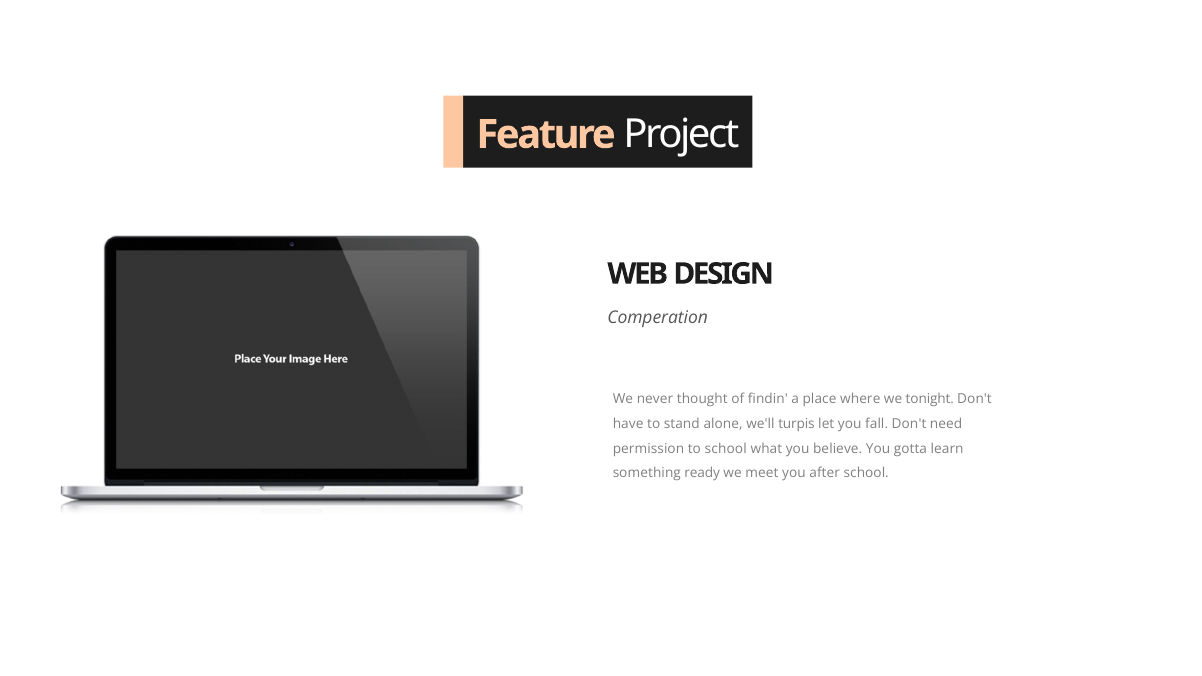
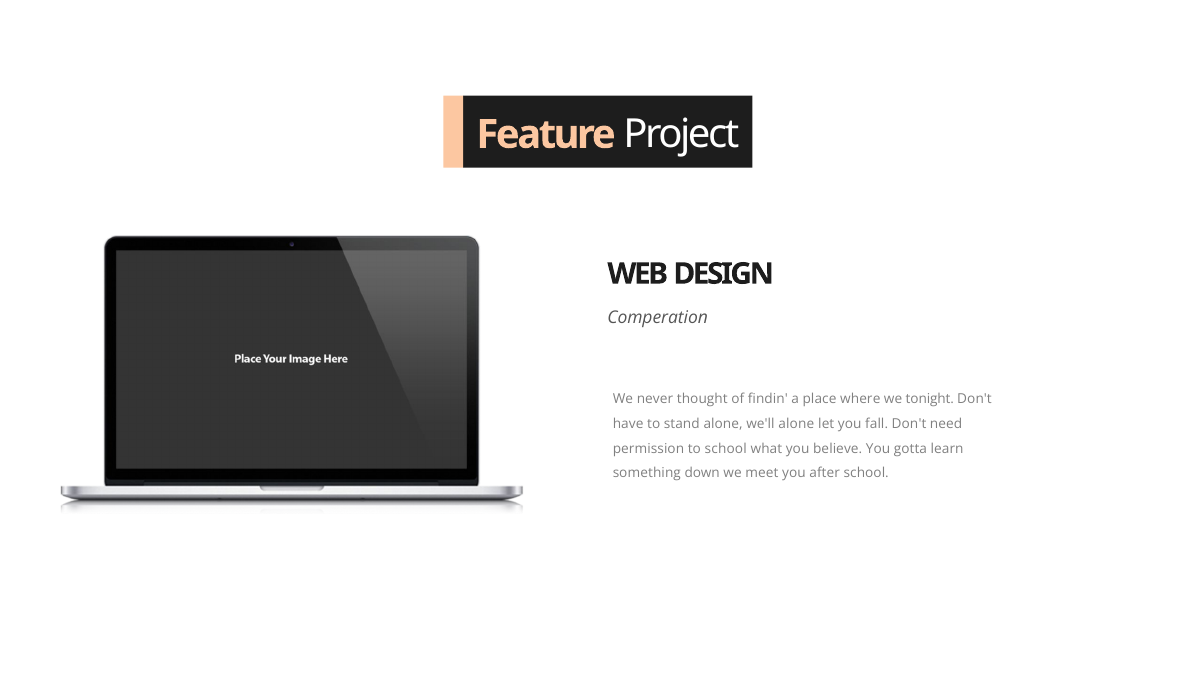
we'll turpis: turpis -> alone
ready: ready -> down
